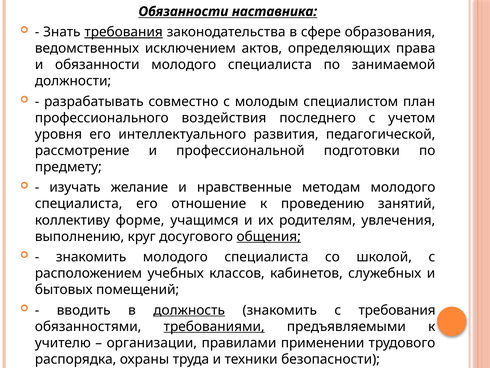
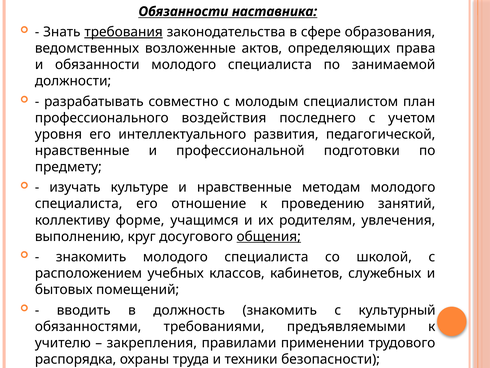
исключением: исключением -> возложенные
рассмотрение at (82, 150): рассмотрение -> нравственные
желание: желание -> культуре
должность underline: present -> none
с требования: требования -> культурный
требованиями underline: present -> none
организации: организации -> закрепления
